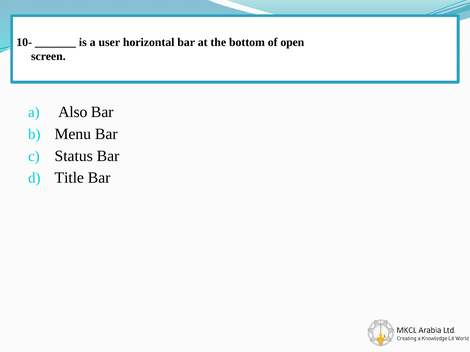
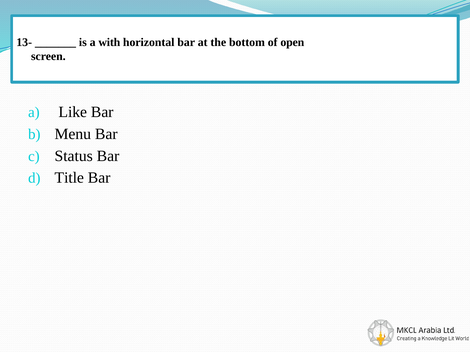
10-: 10- -> 13-
user: user -> with
Also: Also -> Like
